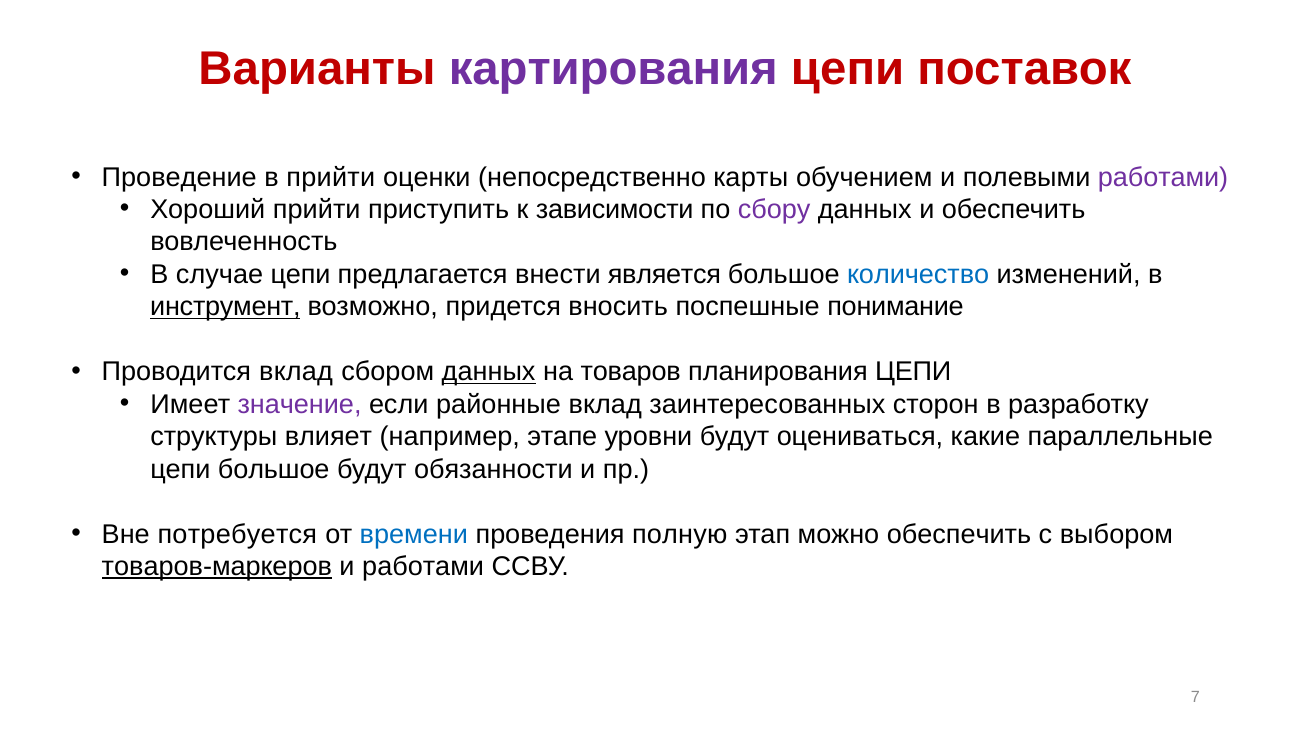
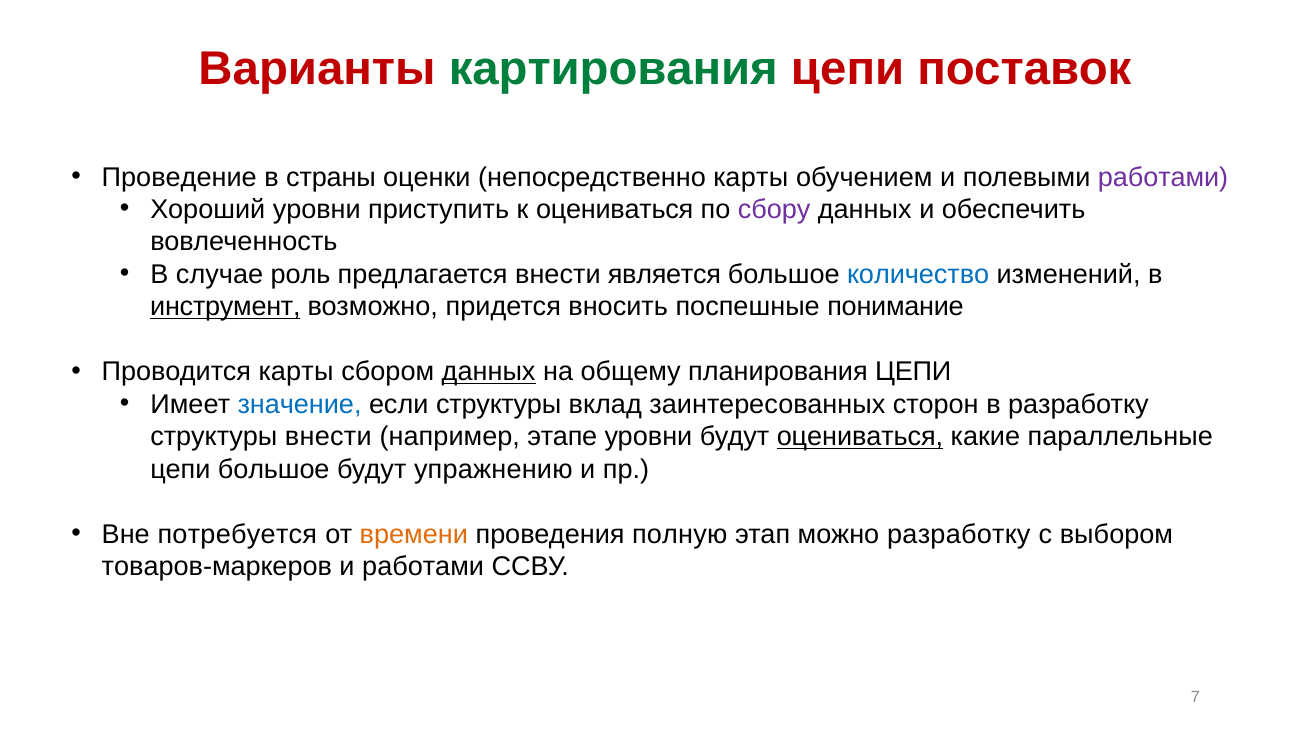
картирования colour: purple -> green
в прийти: прийти -> страны
Хороший прийти: прийти -> уровни
к зависимости: зависимости -> оцениваться
случае цепи: цепи -> роль
Проводится вклад: вклад -> карты
товаров: товаров -> общему
значение colour: purple -> blue
если районные: районные -> структуры
структуры влияет: влияет -> внести
оцениваться at (860, 437) underline: none -> present
обязанности: обязанности -> упражнению
времени colour: blue -> orange
можно обеспечить: обеспечить -> разработку
товаров-маркеров underline: present -> none
